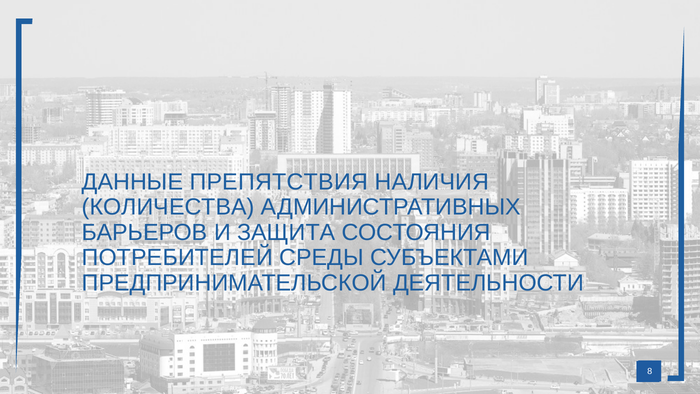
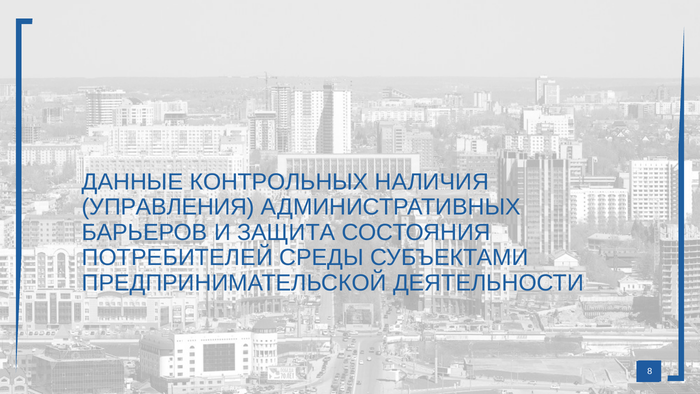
ПРЕПЯТСТВИЯ: ПРЕПЯТСТВИЯ -> КОНТРОЛЬНЫХ
КОЛИЧЕСТВА: КОЛИЧЕСТВА -> УПРАВЛЕНИЯ
